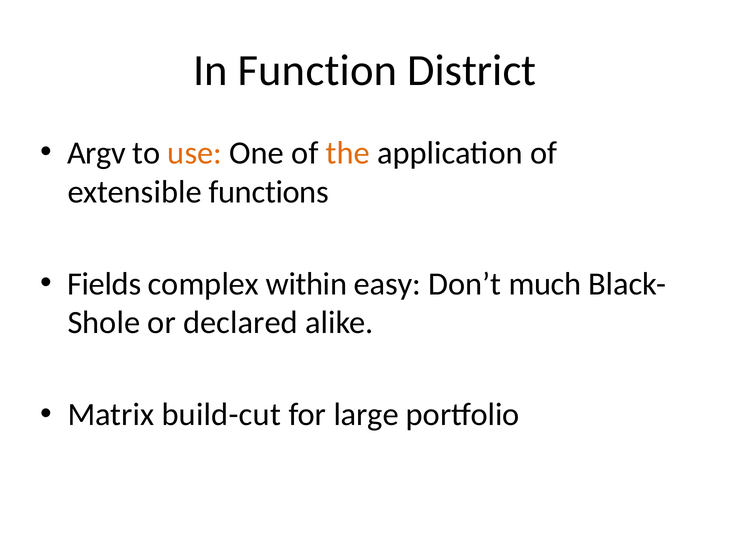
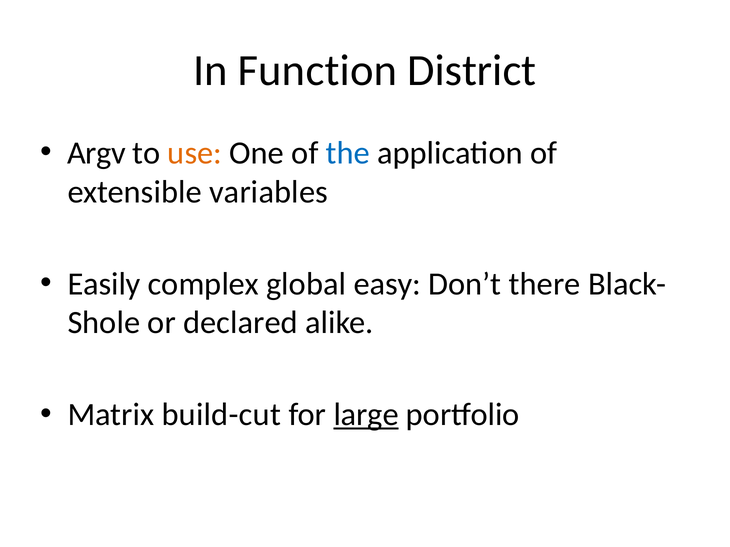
the colour: orange -> blue
functions: functions -> variables
Fields: Fields -> Easily
within: within -> global
much: much -> there
large underline: none -> present
